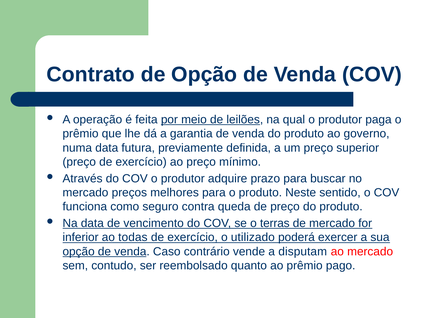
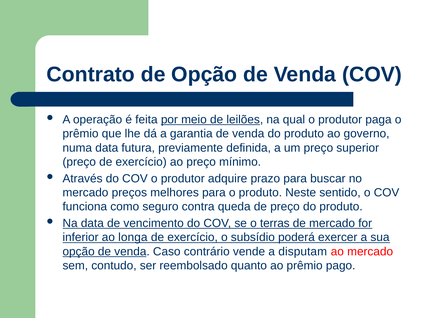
todas: todas -> longa
utilizado: utilizado -> subsídio
